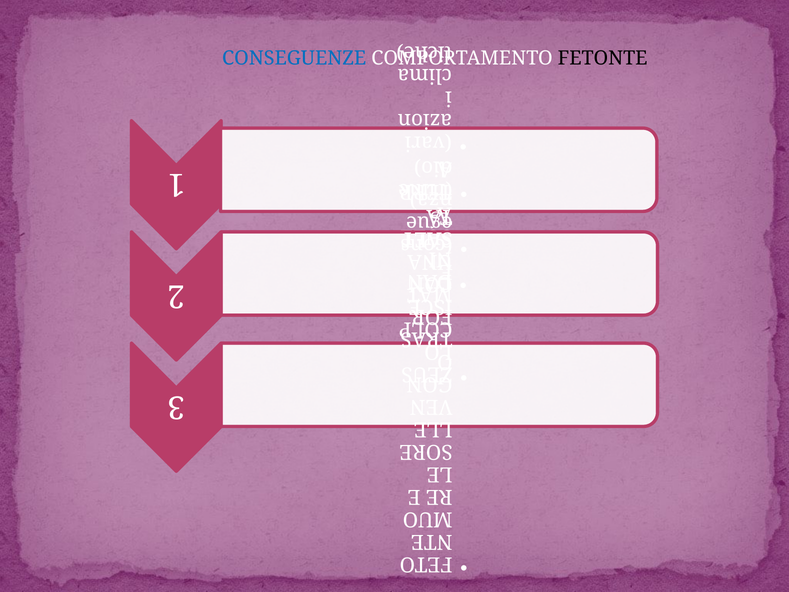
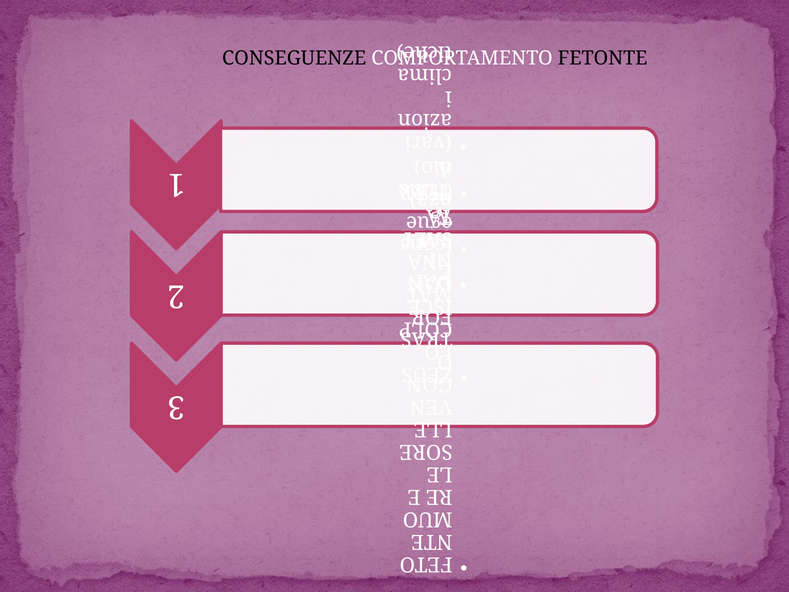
CONSEGUENZE colour: blue -> black
